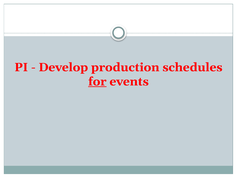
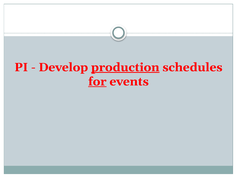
production underline: none -> present
